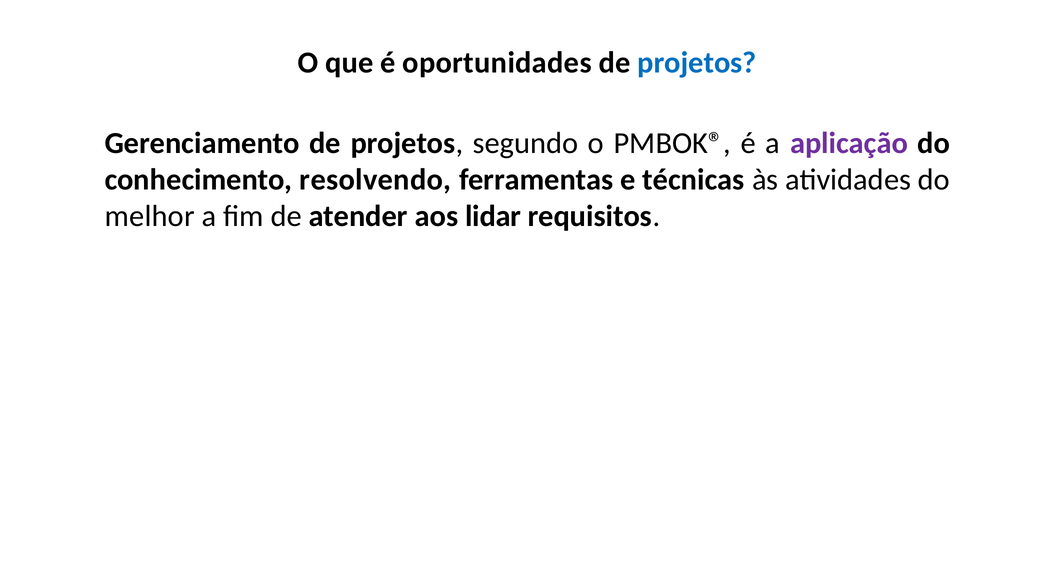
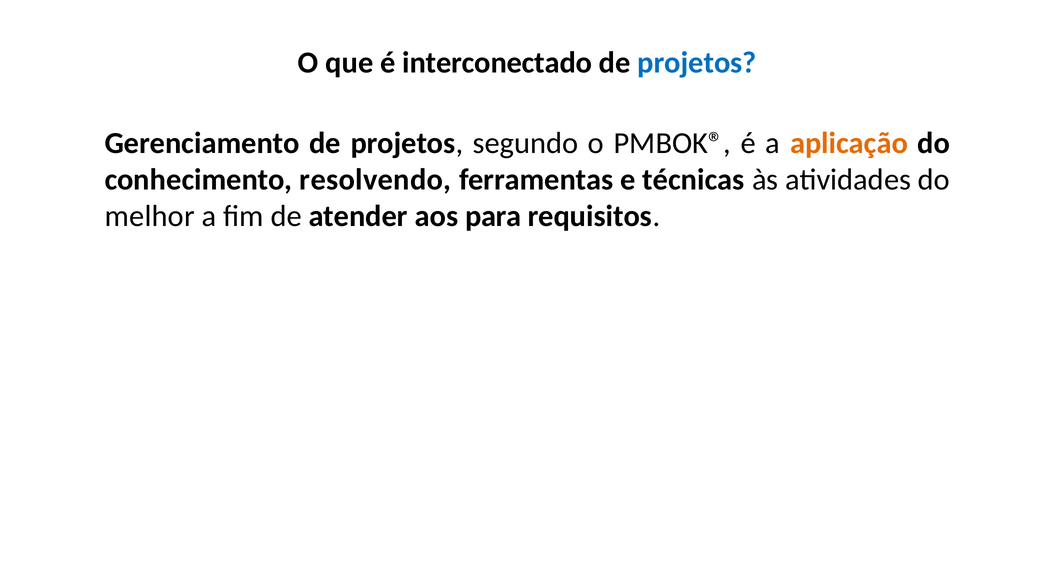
oportunidades: oportunidades -> interconectado
aplicação colour: purple -> orange
lidar: lidar -> para
